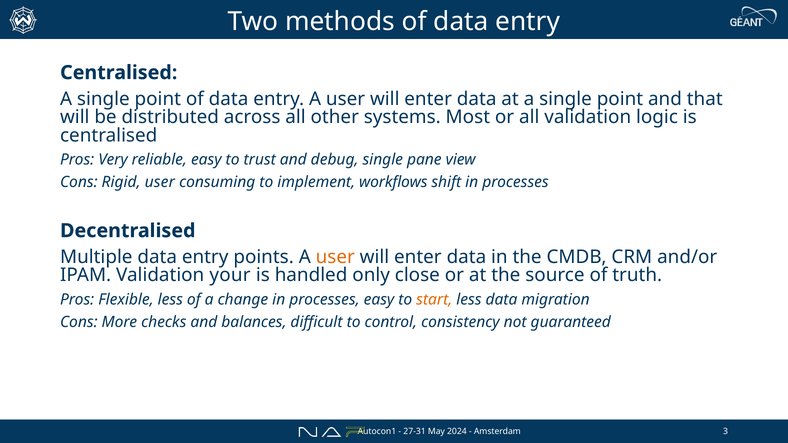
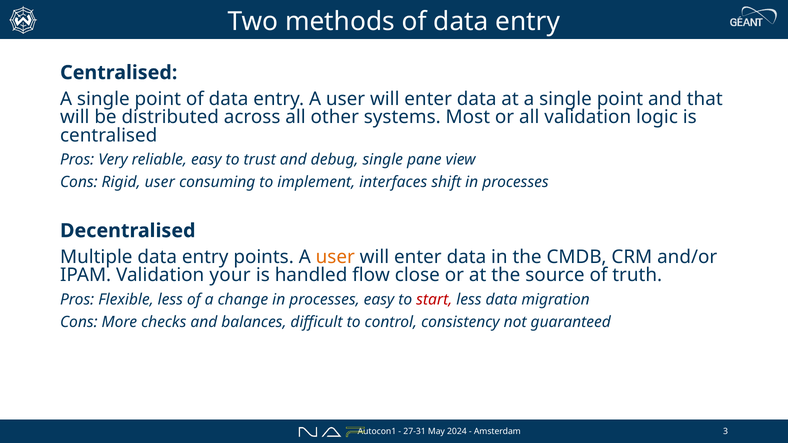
workflows: workflows -> interfaces
only: only -> flow
start colour: orange -> red
